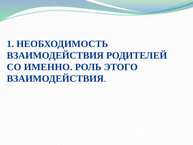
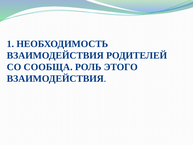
ИМЕННО: ИМЕННО -> СООБЩА
